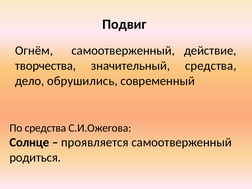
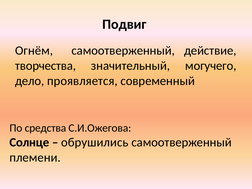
значительный средства: средства -> могучего
обрушились: обрушились -> проявляется
проявляется: проявляется -> обрушились
родиться: родиться -> племени
